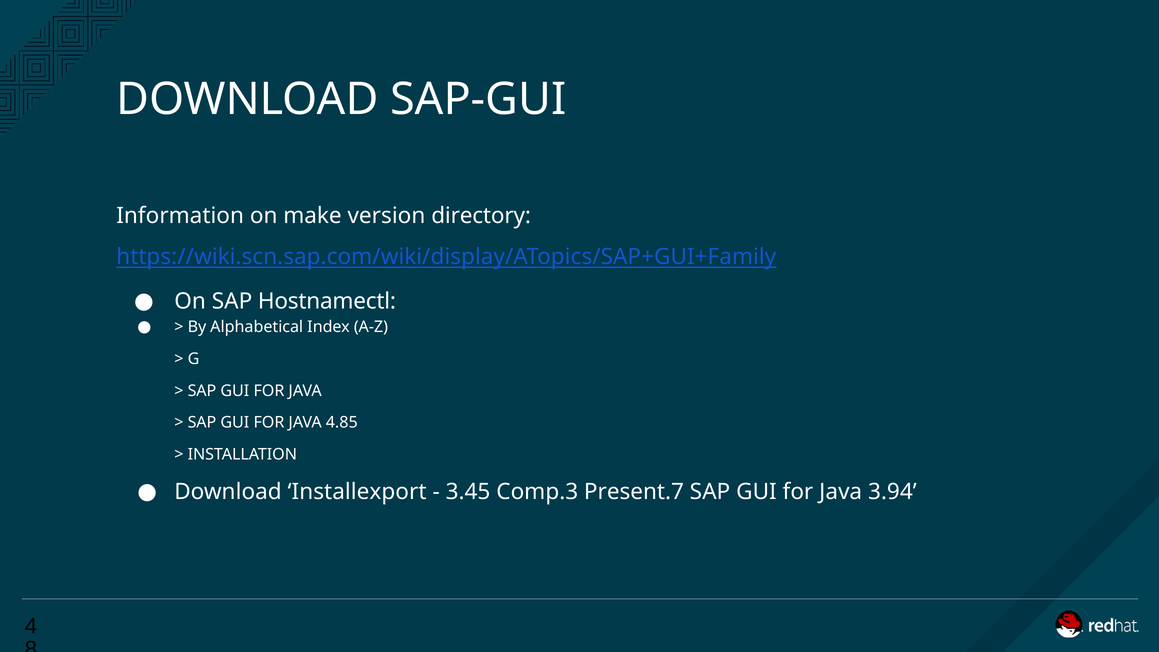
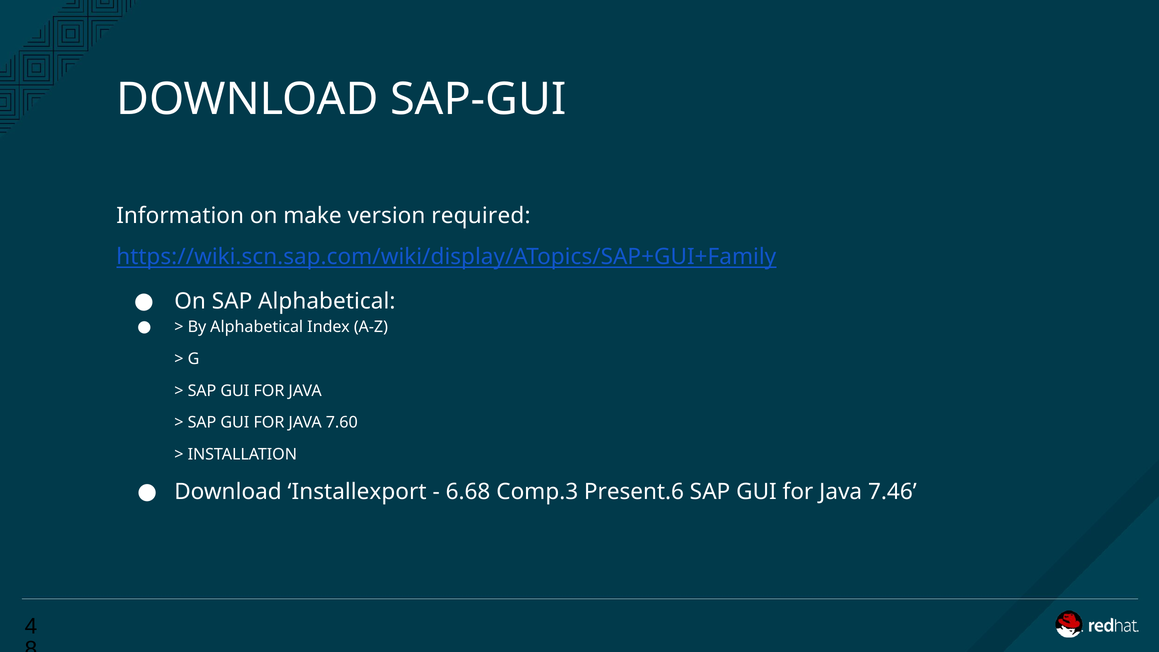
directory: directory -> required
SAP Hostnamectl: Hostnamectl -> Alphabetical
4.85: 4.85 -> 7.60
3.45: 3.45 -> 6.68
Present.7: Present.7 -> Present.6
3.94: 3.94 -> 7.46
